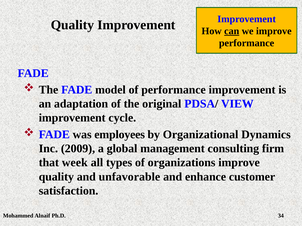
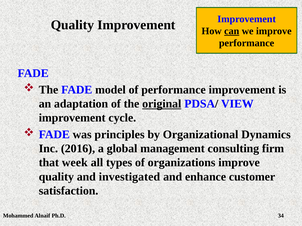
original underline: none -> present
employees: employees -> principles
2009: 2009 -> 2016
unfavorable: unfavorable -> investigated
